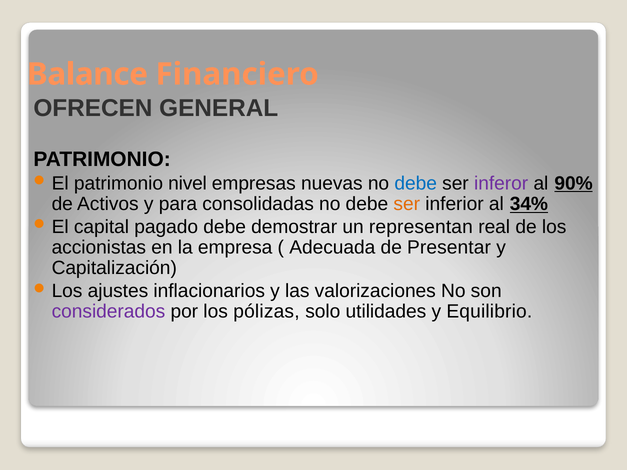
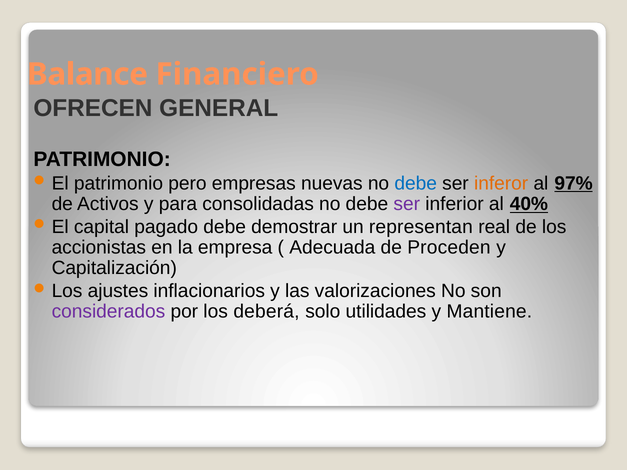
nivel: nivel -> pero
inferor colour: purple -> orange
90%: 90% -> 97%
ser at (407, 204) colour: orange -> purple
34%: 34% -> 40%
Presentar: Presentar -> Proceden
pólizas: pólizas -> deberá
Equilibrio: Equilibrio -> Mantiene
